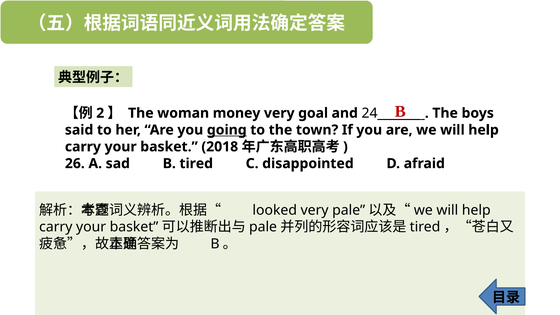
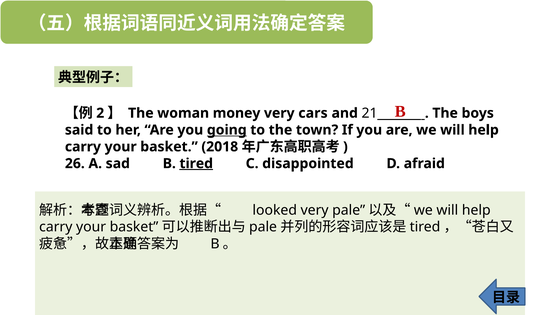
goal: goal -> cars
24: 24 -> 21
tired at (196, 164) underline: none -> present
